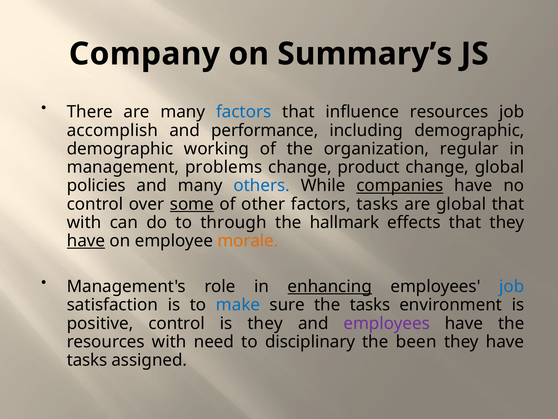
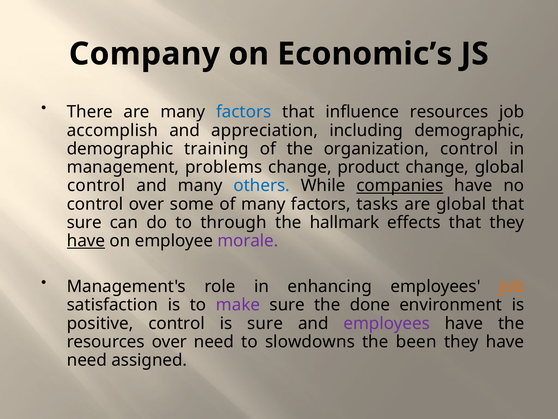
Summary’s: Summary’s -> Economic’s
performance: performance -> appreciation
working: working -> training
organization regular: regular -> control
policies at (96, 185): policies -> control
some underline: present -> none
of other: other -> many
with at (84, 222): with -> sure
morale colour: orange -> purple
enhancing underline: present -> none
job at (512, 286) colour: blue -> orange
make colour: blue -> purple
the tasks: tasks -> done
is they: they -> sure
resources with: with -> over
disciplinary: disciplinary -> slowdowns
tasks at (87, 360): tasks -> need
